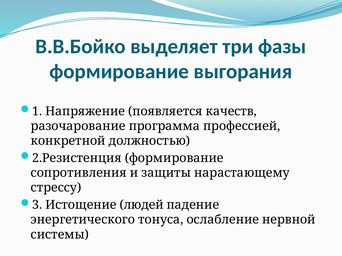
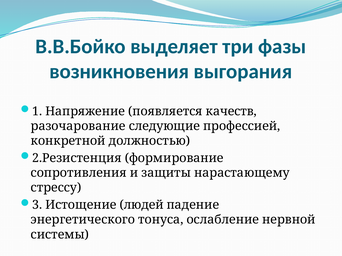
формирование at (119, 72): формирование -> возникновения
программа: программа -> следующие
